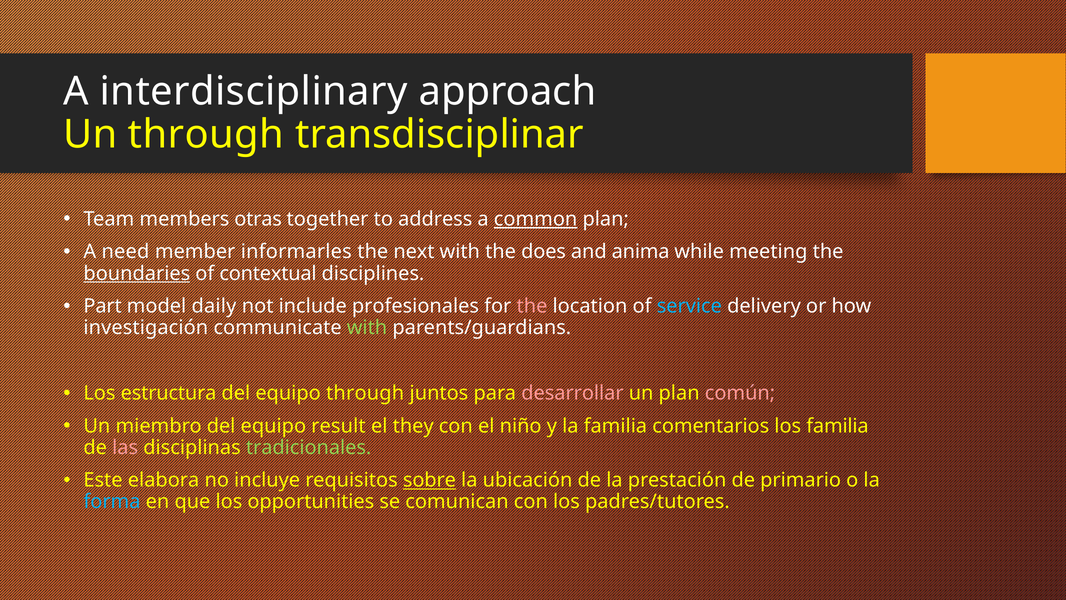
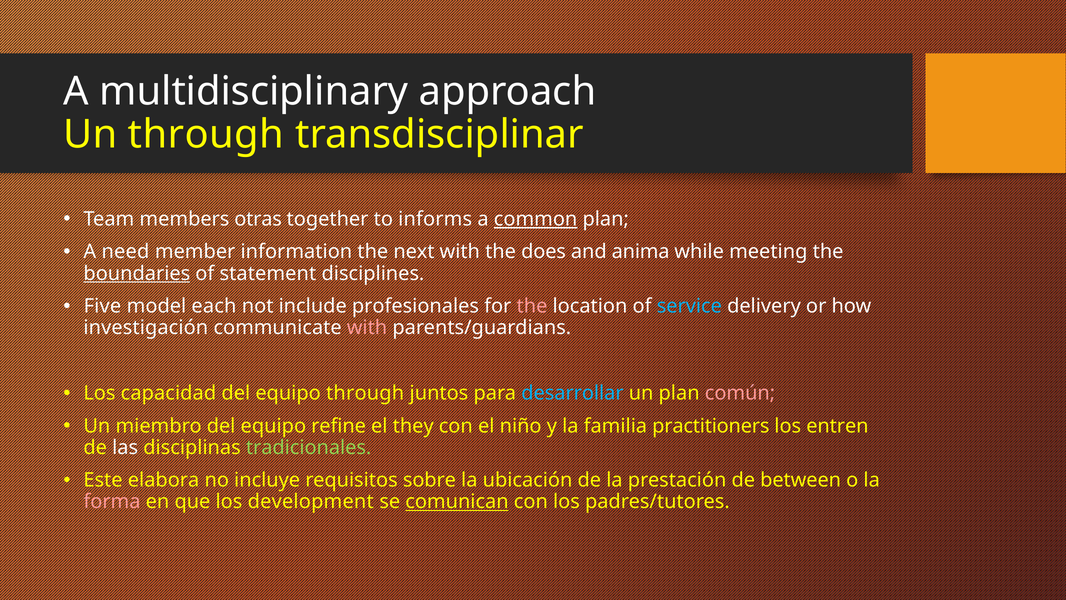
interdisciplinary: interdisciplinary -> multidisciplinary
address: address -> informs
informarles: informarles -> information
contextual: contextual -> statement
Part: Part -> Five
daily: daily -> each
with at (367, 328) colour: light green -> pink
estructura: estructura -> capacidad
desarrollar colour: pink -> light blue
result: result -> refine
comentarios: comentarios -> practitioners
los familia: familia -> entren
las colour: pink -> white
sobre underline: present -> none
primario: primario -> between
forma colour: light blue -> pink
opportunities: opportunities -> development
comunican underline: none -> present
